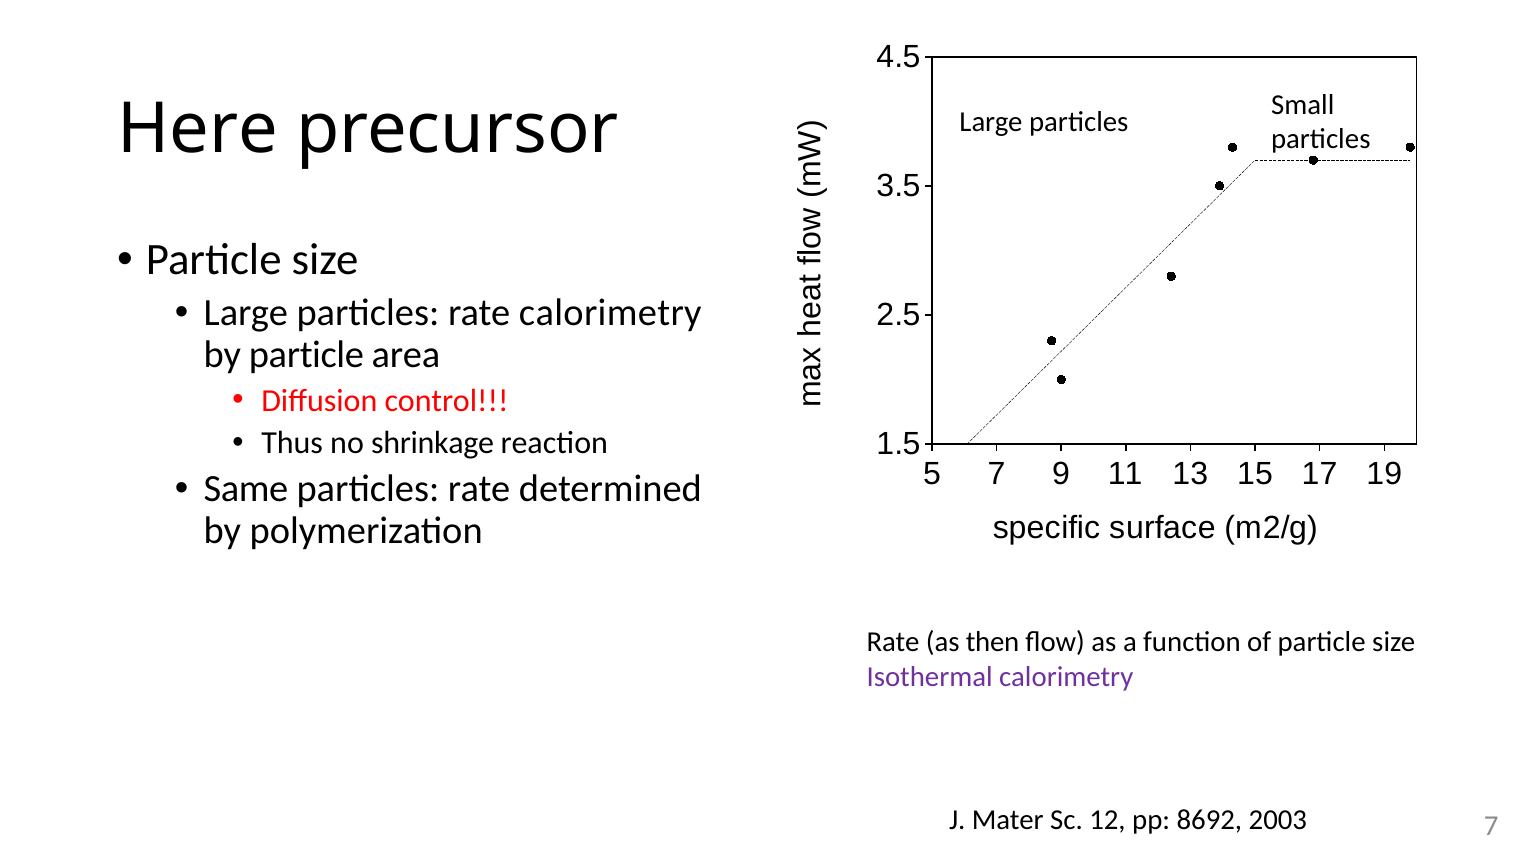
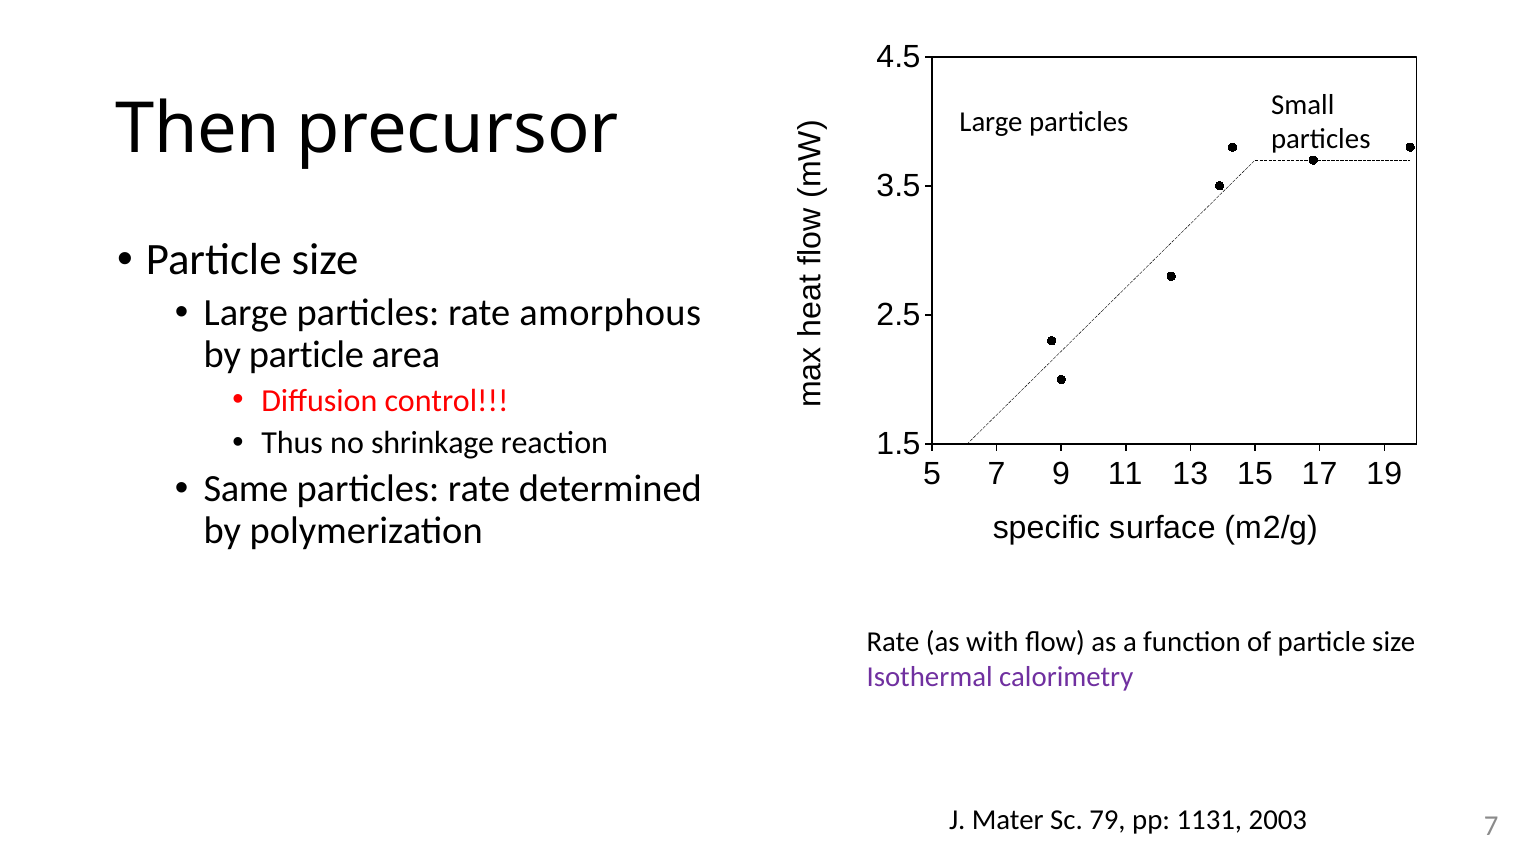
Here: Here -> Then
rate calorimetry: calorimetry -> amorphous
then: then -> with
12: 12 -> 79
8692: 8692 -> 1131
